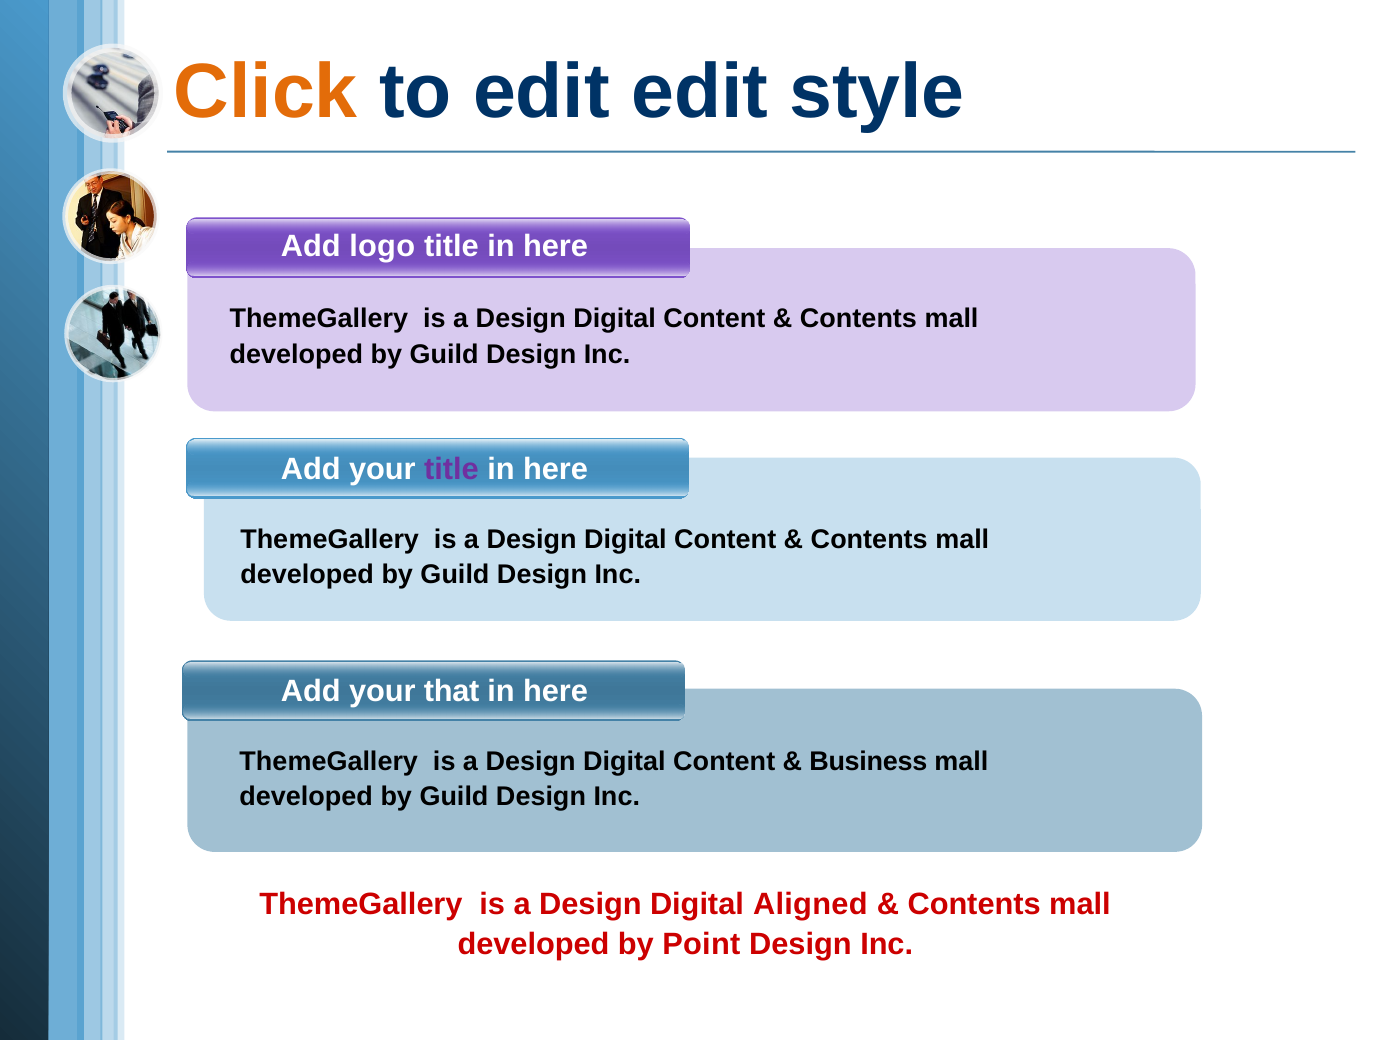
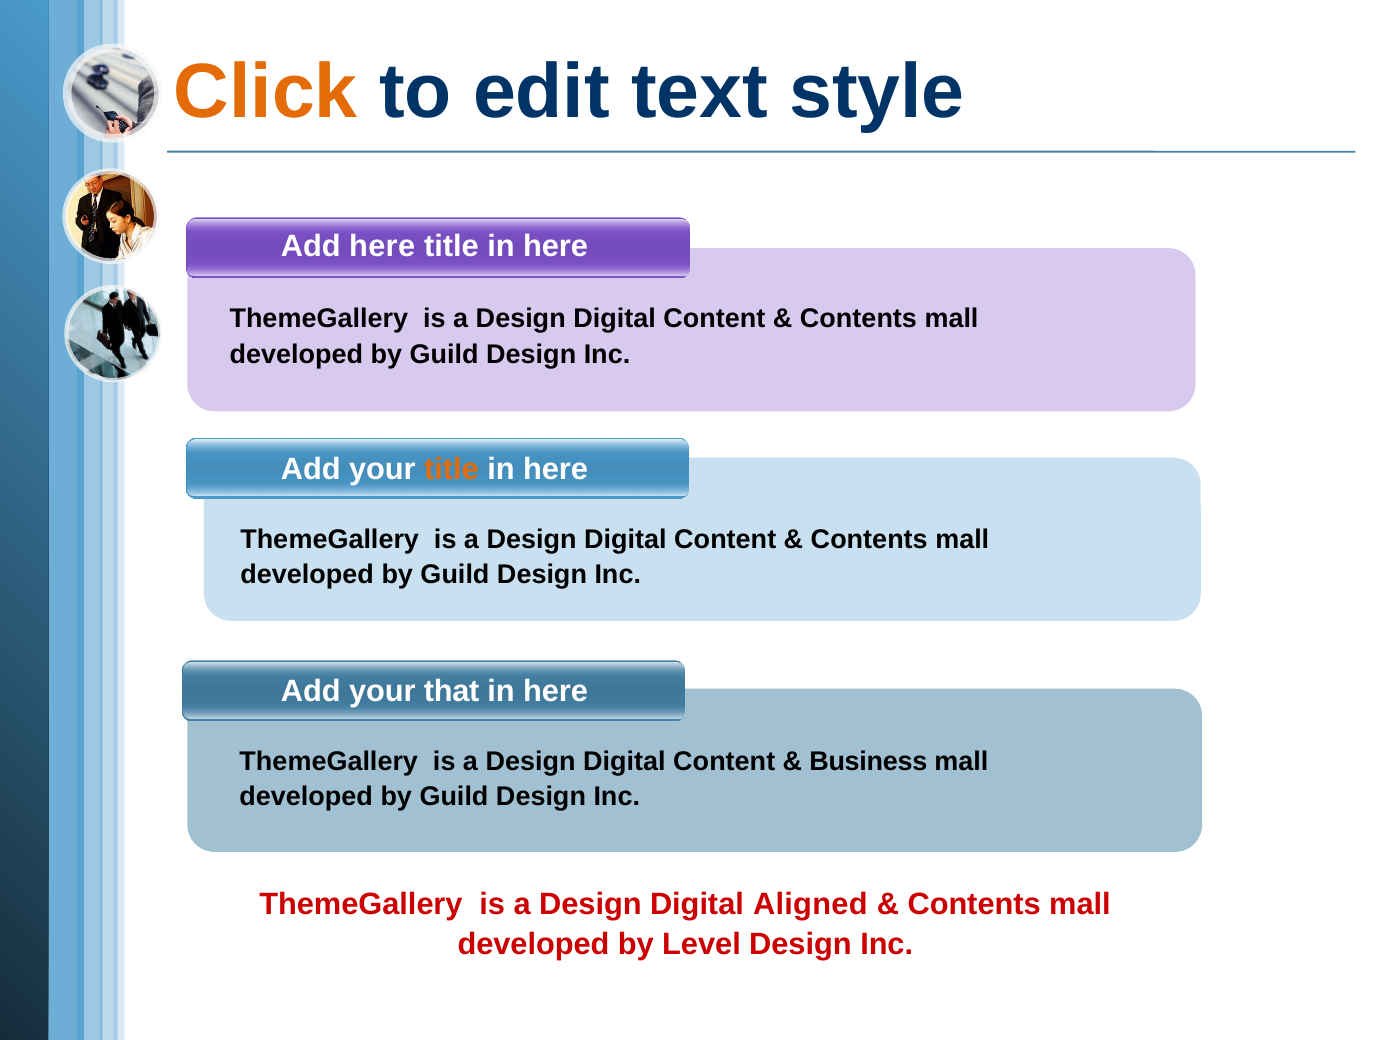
edit edit: edit -> text
Add logo: logo -> here
title at (451, 469) colour: purple -> orange
Point: Point -> Level
